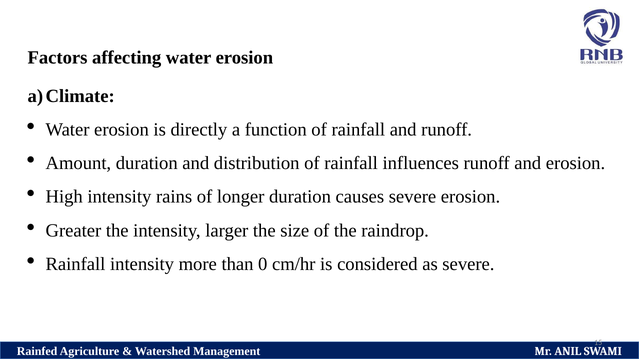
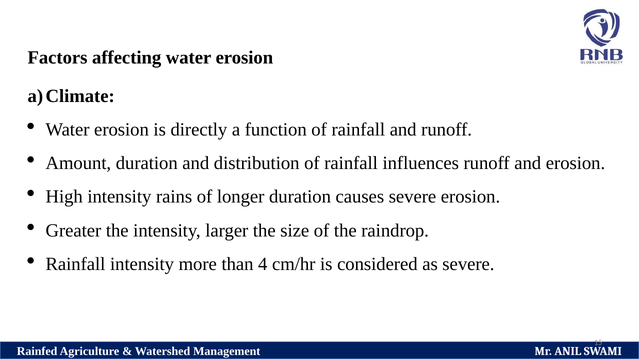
0: 0 -> 4
